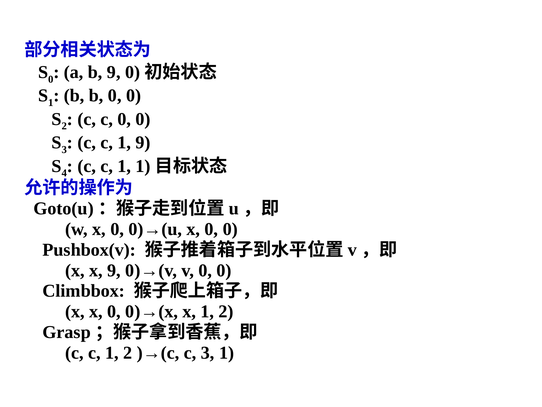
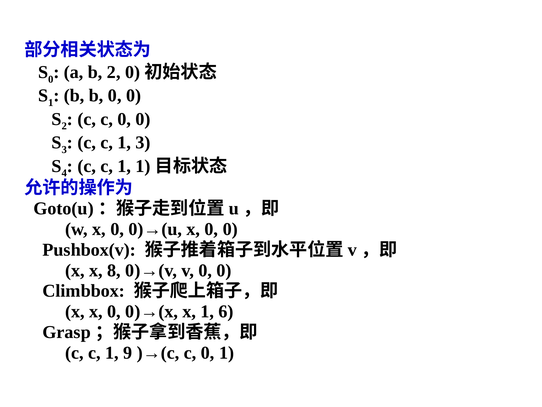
b 9: 9 -> 2
1 9: 9 -> 3
x 9: 9 -> 8
x 1 2: 2 -> 6
c 1 2: 2 -> 9
)→(c c 3: 3 -> 0
